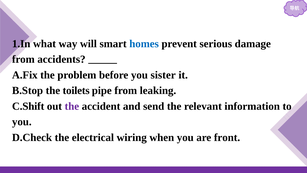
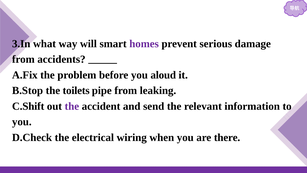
1.In: 1.In -> 3.In
homes colour: blue -> purple
sister: sister -> aloud
front: front -> there
